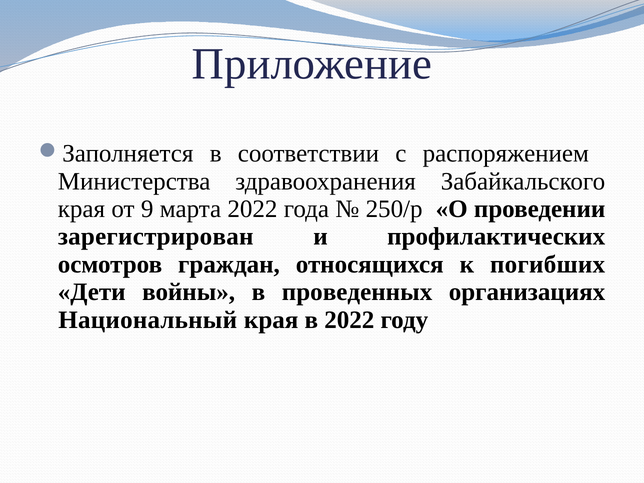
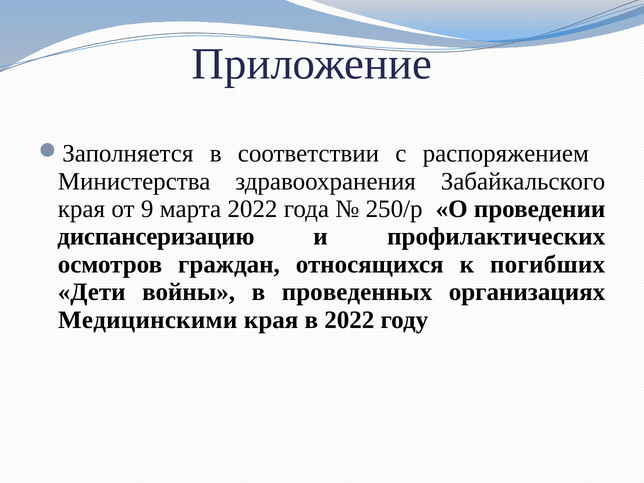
зарегистрирован: зарегистрирован -> диспансеризацию
Национальный: Национальный -> Медицинскими
